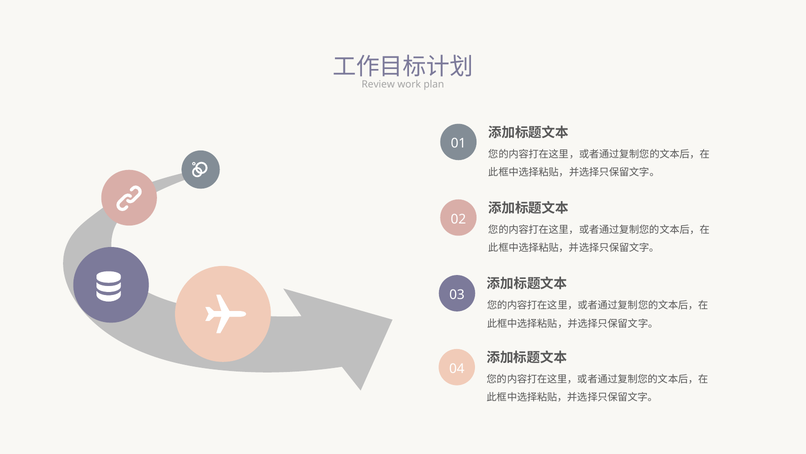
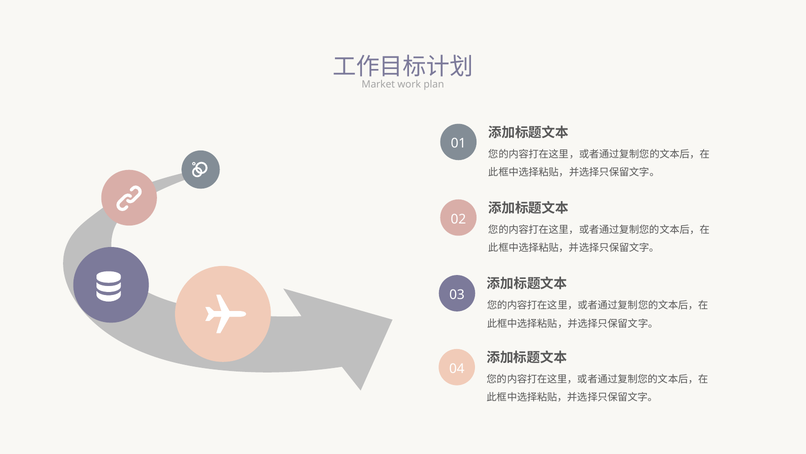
Review: Review -> Market
